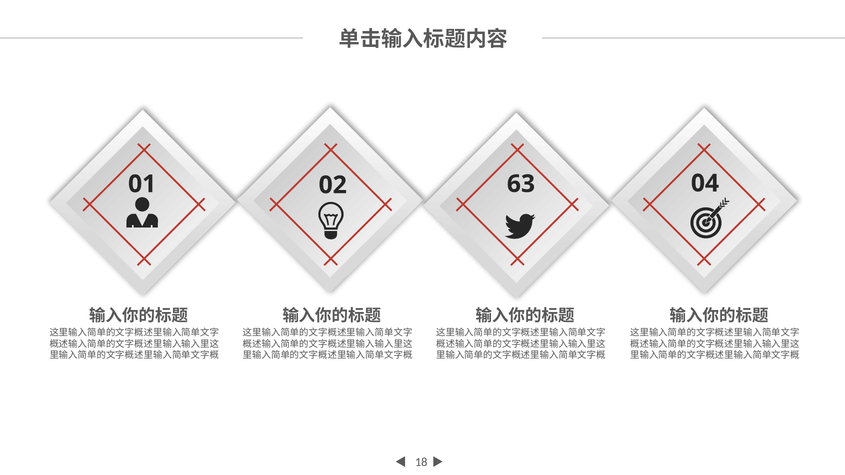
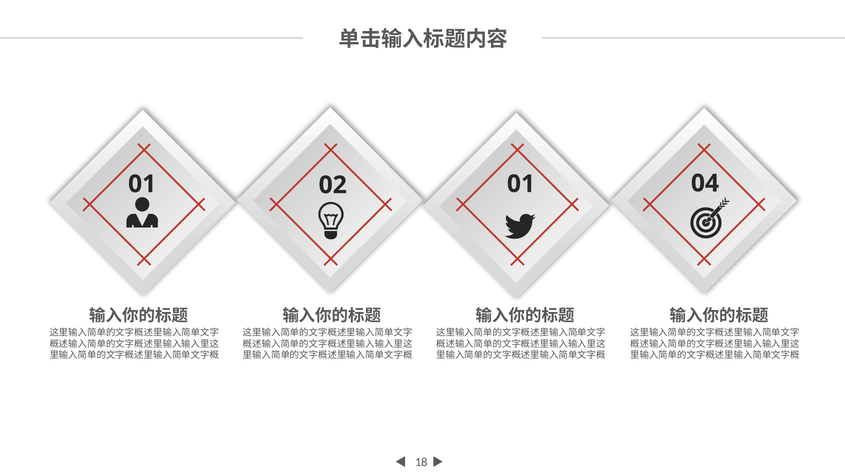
02 63: 63 -> 01
